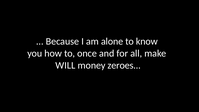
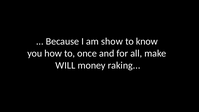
alone: alone -> show
zeroes: zeroes -> raking
